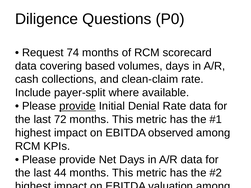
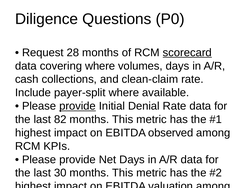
74: 74 -> 28
scorecard underline: none -> present
covering based: based -> where
72: 72 -> 82
44: 44 -> 30
